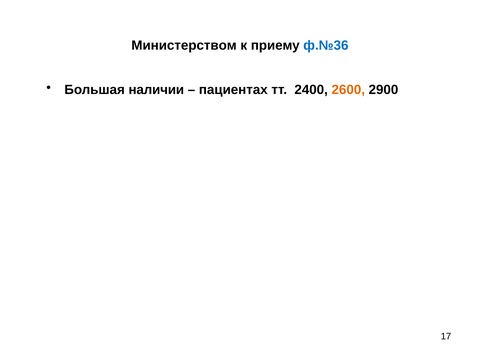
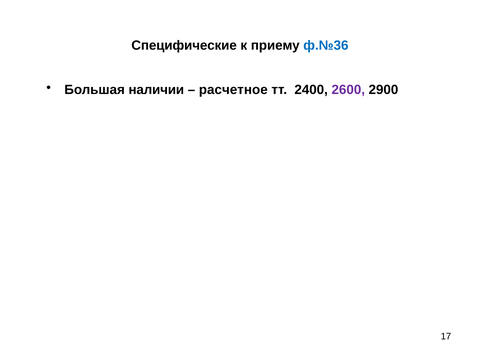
Министерством: Министерством -> Специфические
пациентах: пациентах -> расчетное
2600 colour: orange -> purple
